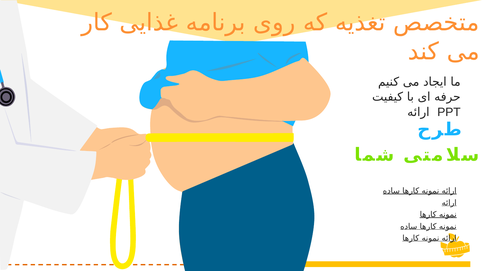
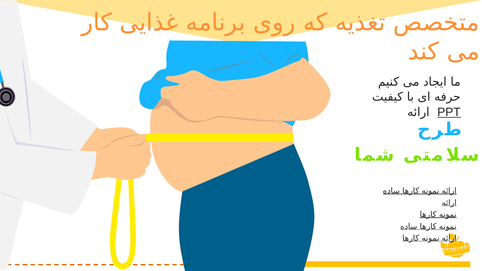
PPT underline: none -> present
